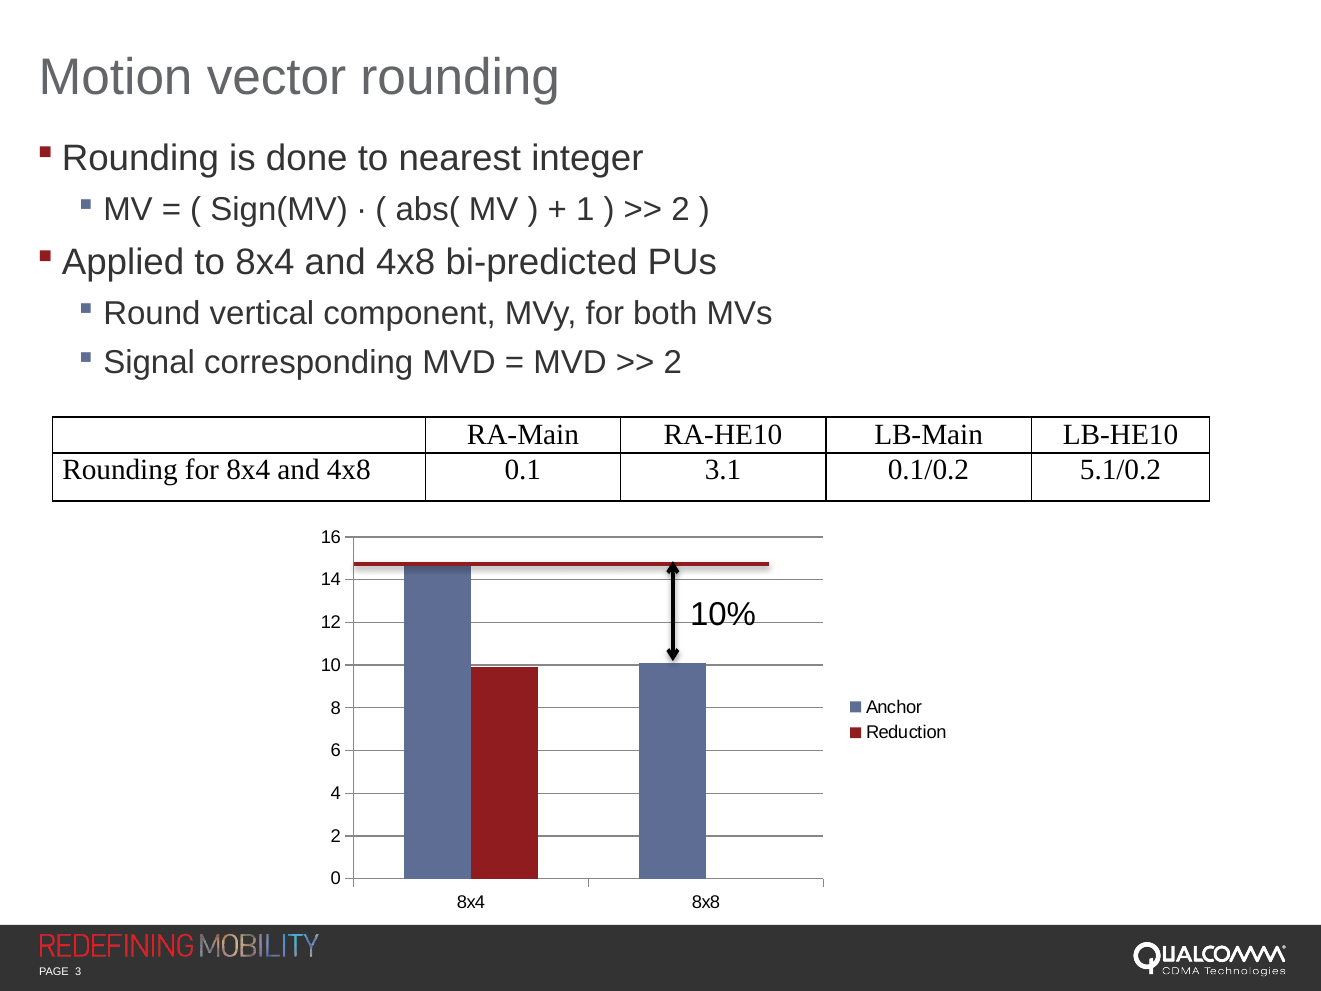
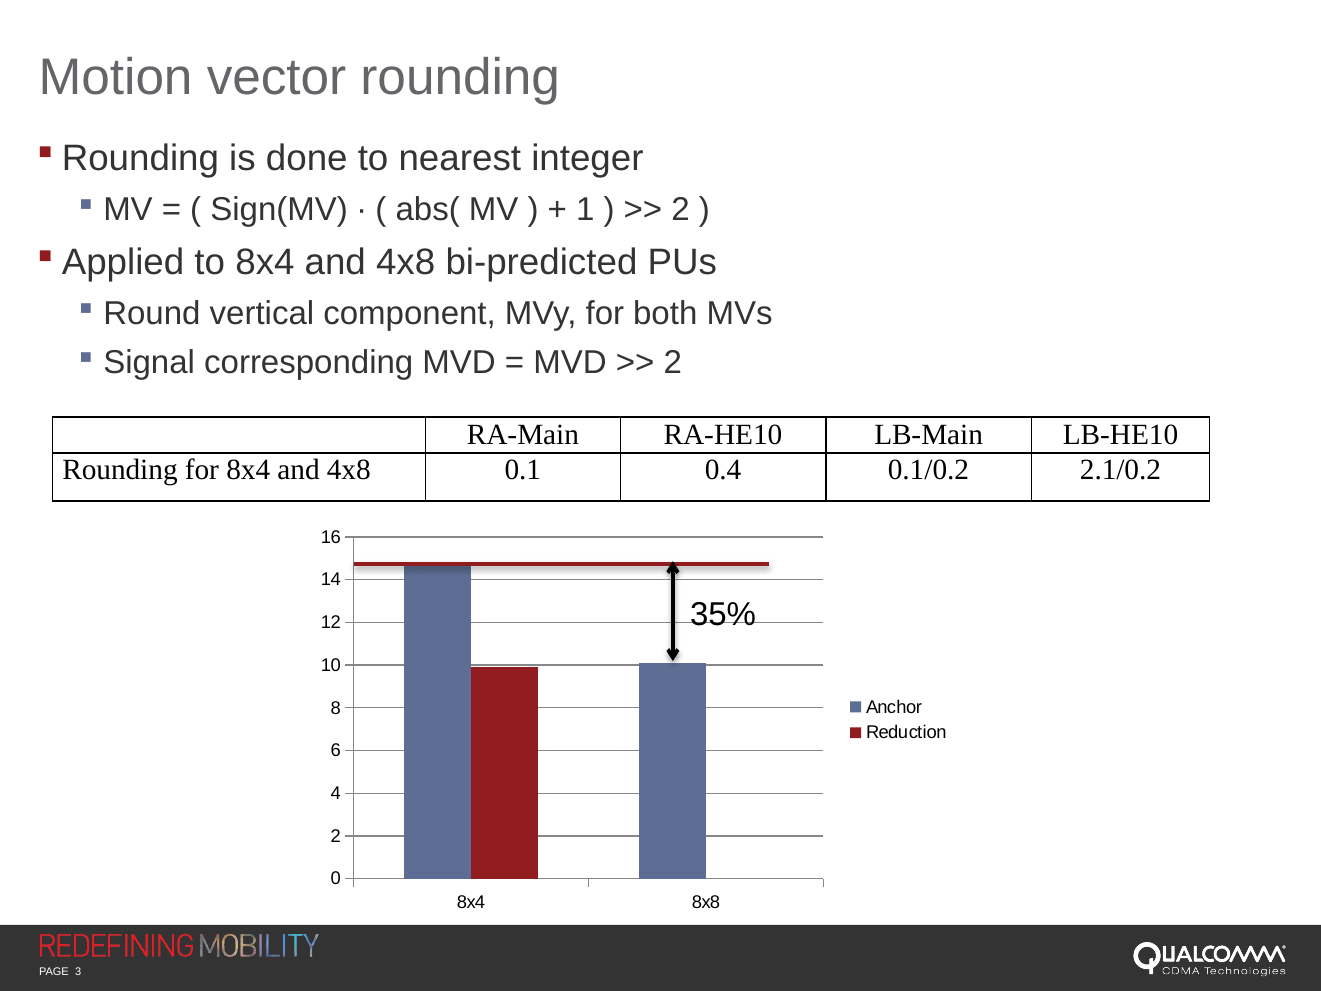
3.1: 3.1 -> 0.4
5.1/0.2: 5.1/0.2 -> 2.1/0.2
10%: 10% -> 35%
